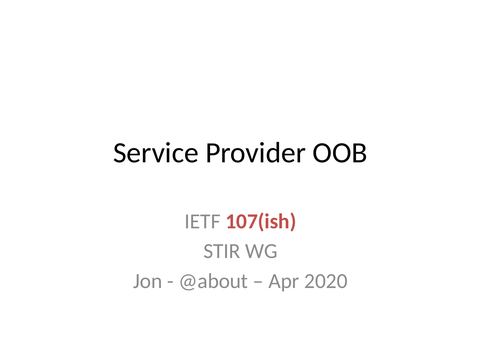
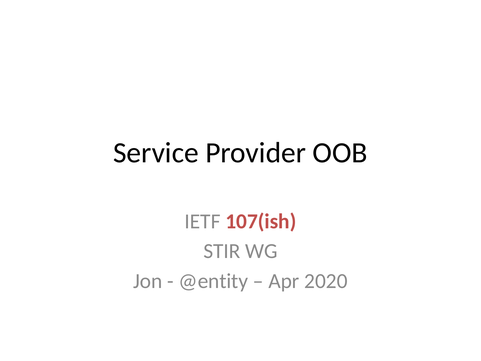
@about: @about -> @entity
